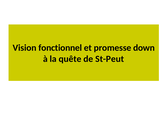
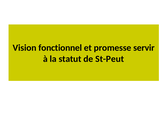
down: down -> servir
quête: quête -> statut
